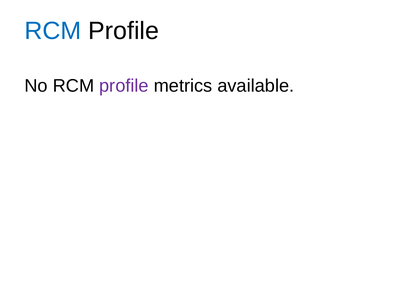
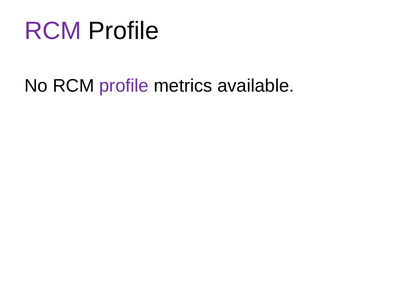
RCM at (53, 31) colour: blue -> purple
